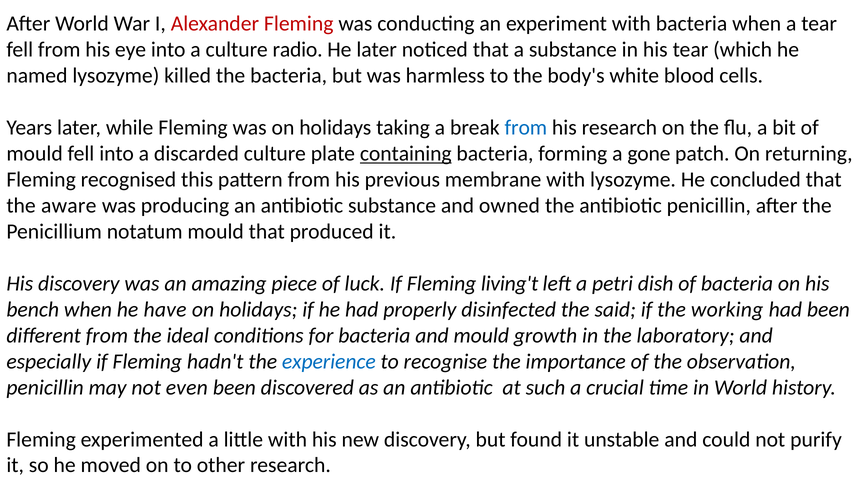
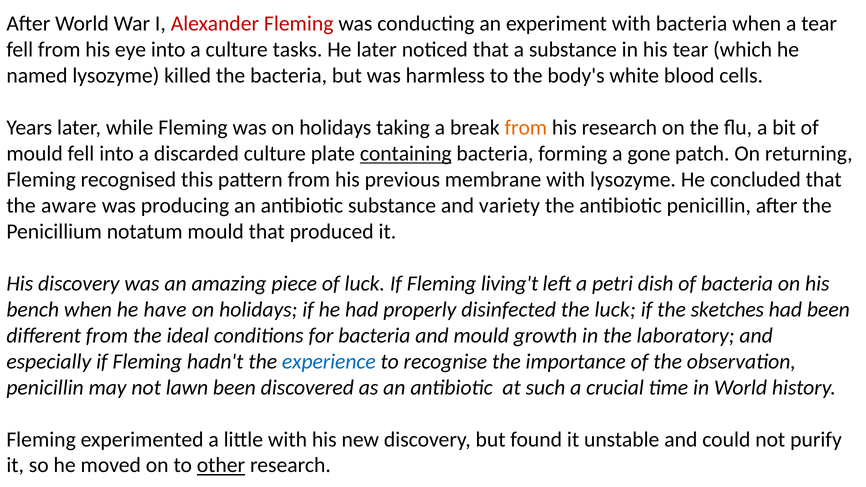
radio: radio -> tasks
from at (526, 128) colour: blue -> orange
owned: owned -> variety
the said: said -> luck
working: working -> sketches
even: even -> lawn
other underline: none -> present
